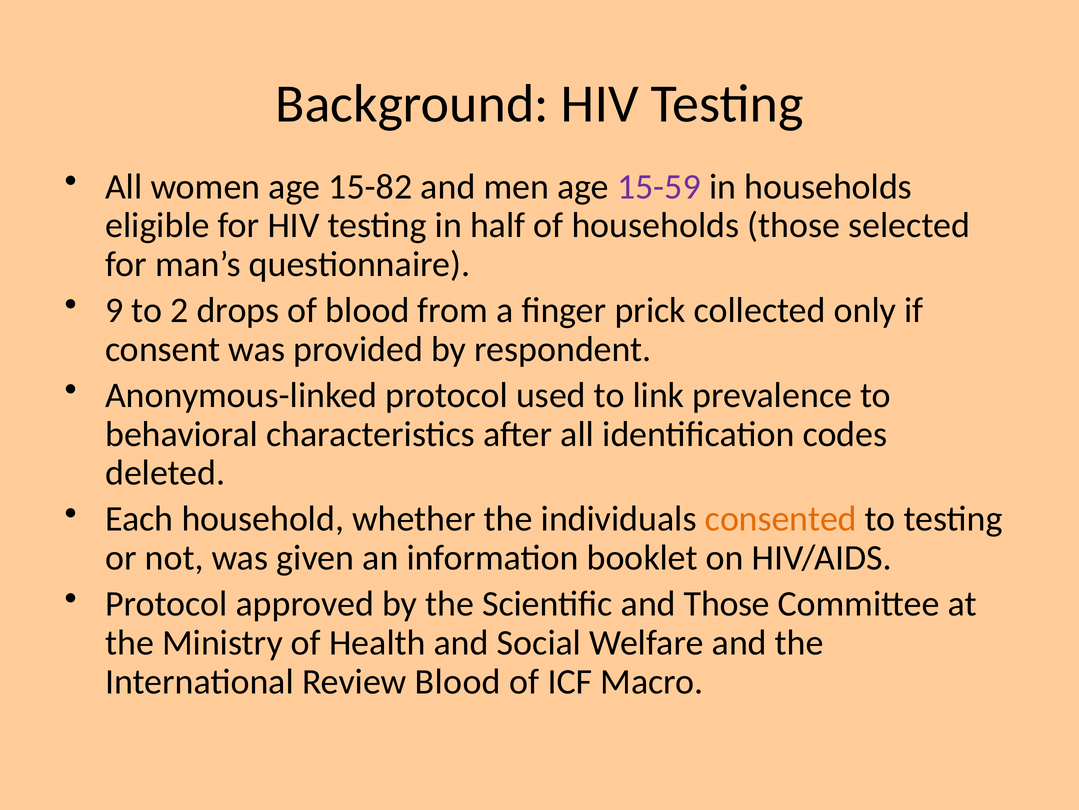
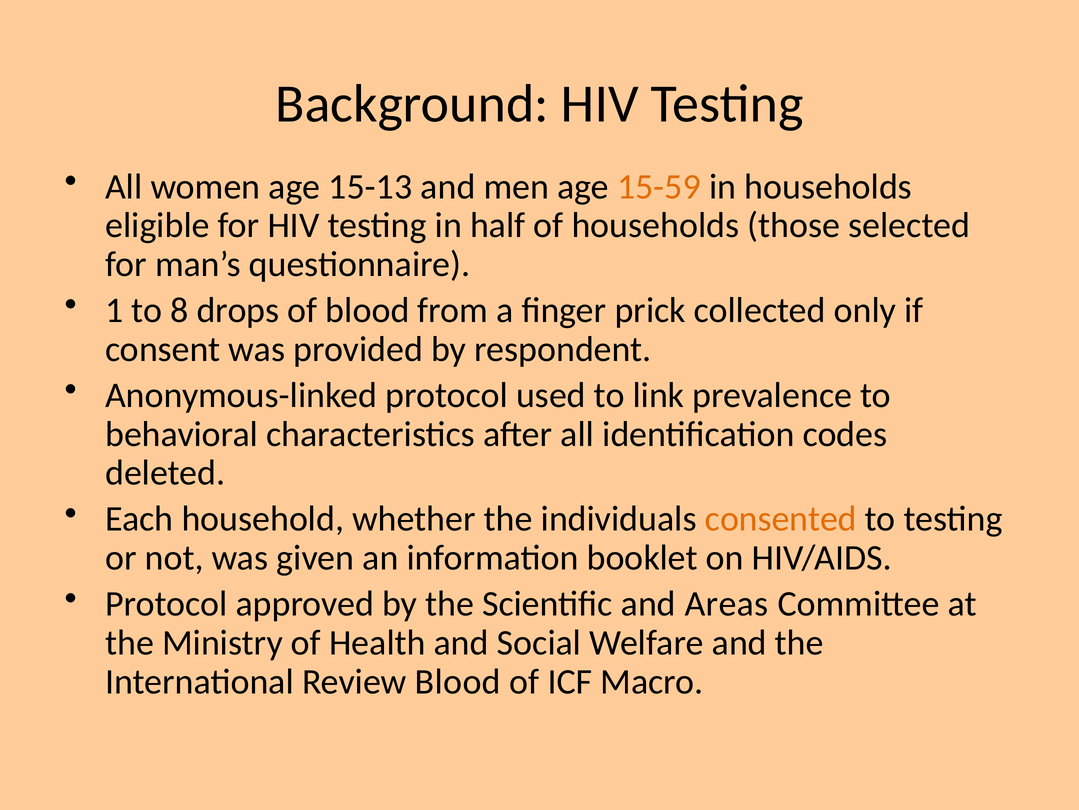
15-82: 15-82 -> 15-13
15-59 colour: purple -> orange
9: 9 -> 1
2: 2 -> 8
and Those: Those -> Areas
